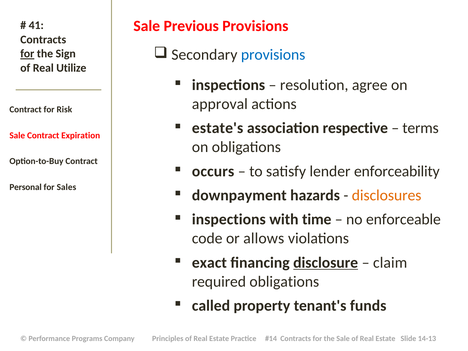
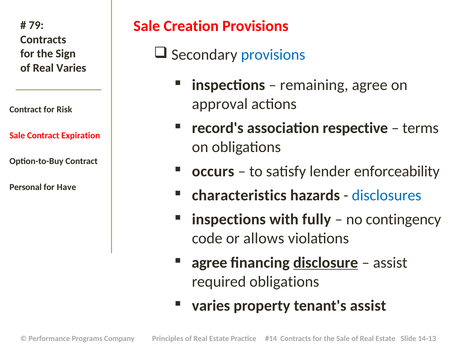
Previous: Previous -> Creation
41: 41 -> 79
for at (27, 54) underline: present -> none
Real Utilize: Utilize -> Varies
resolution: resolution -> remaining
estate's: estate's -> record's
Sales: Sales -> Have
downpayment: downpayment -> characteristics
disclosures colour: orange -> blue
time: time -> fully
enforceable: enforceable -> contingency
exact at (209, 263): exact -> agree
claim at (390, 263): claim -> assist
called at (211, 306): called -> varies
tenant's funds: funds -> assist
